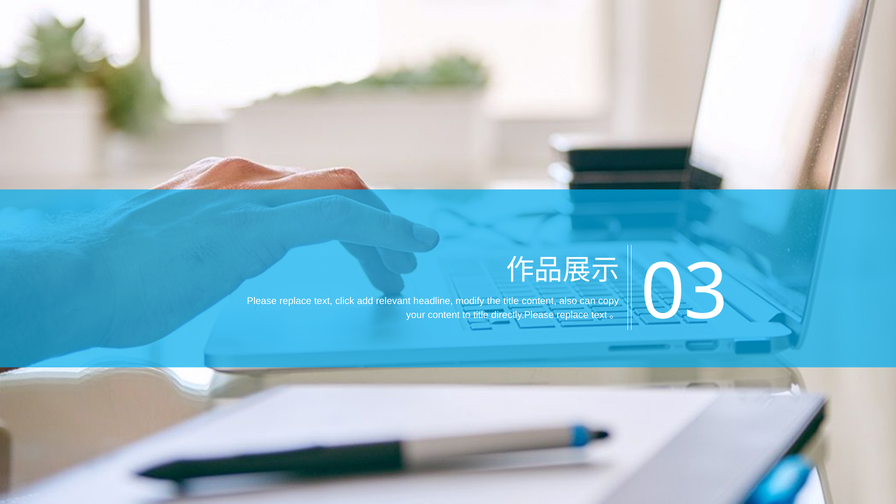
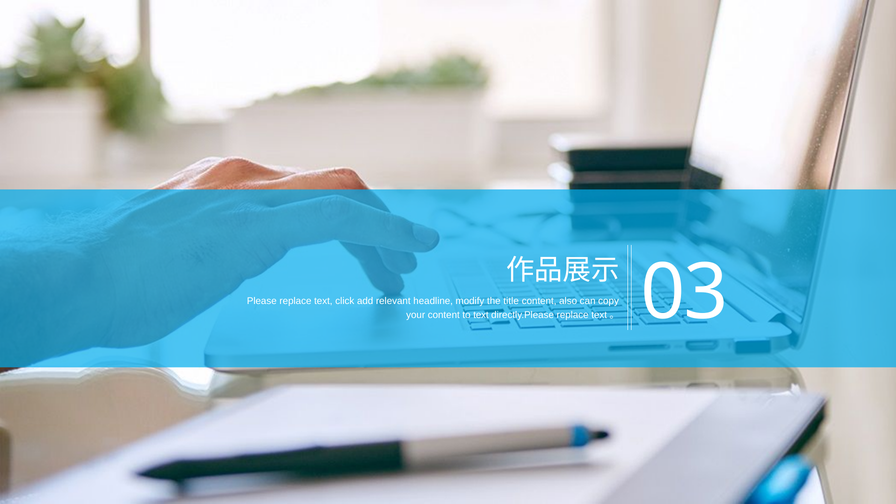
to title: title -> text
